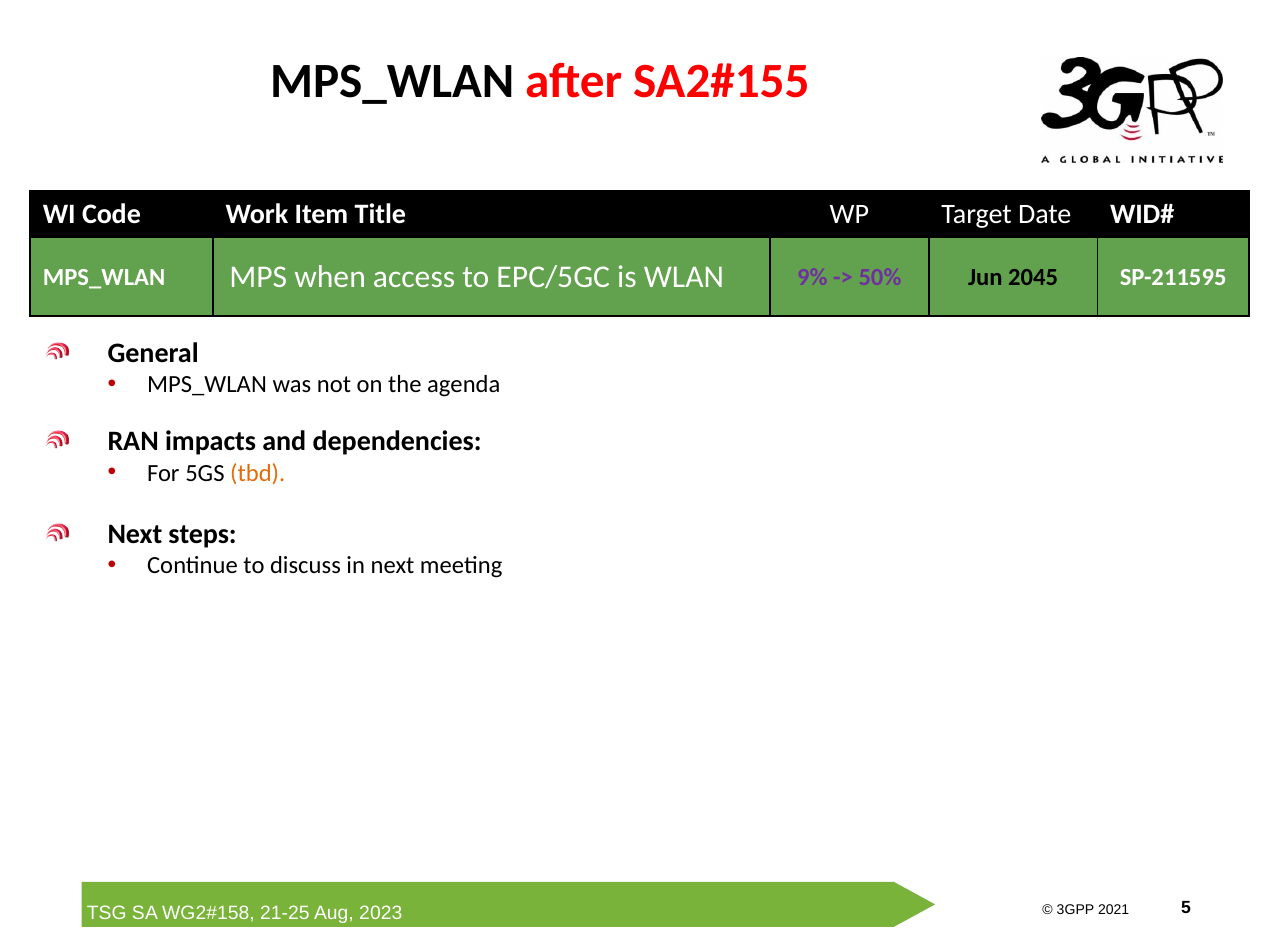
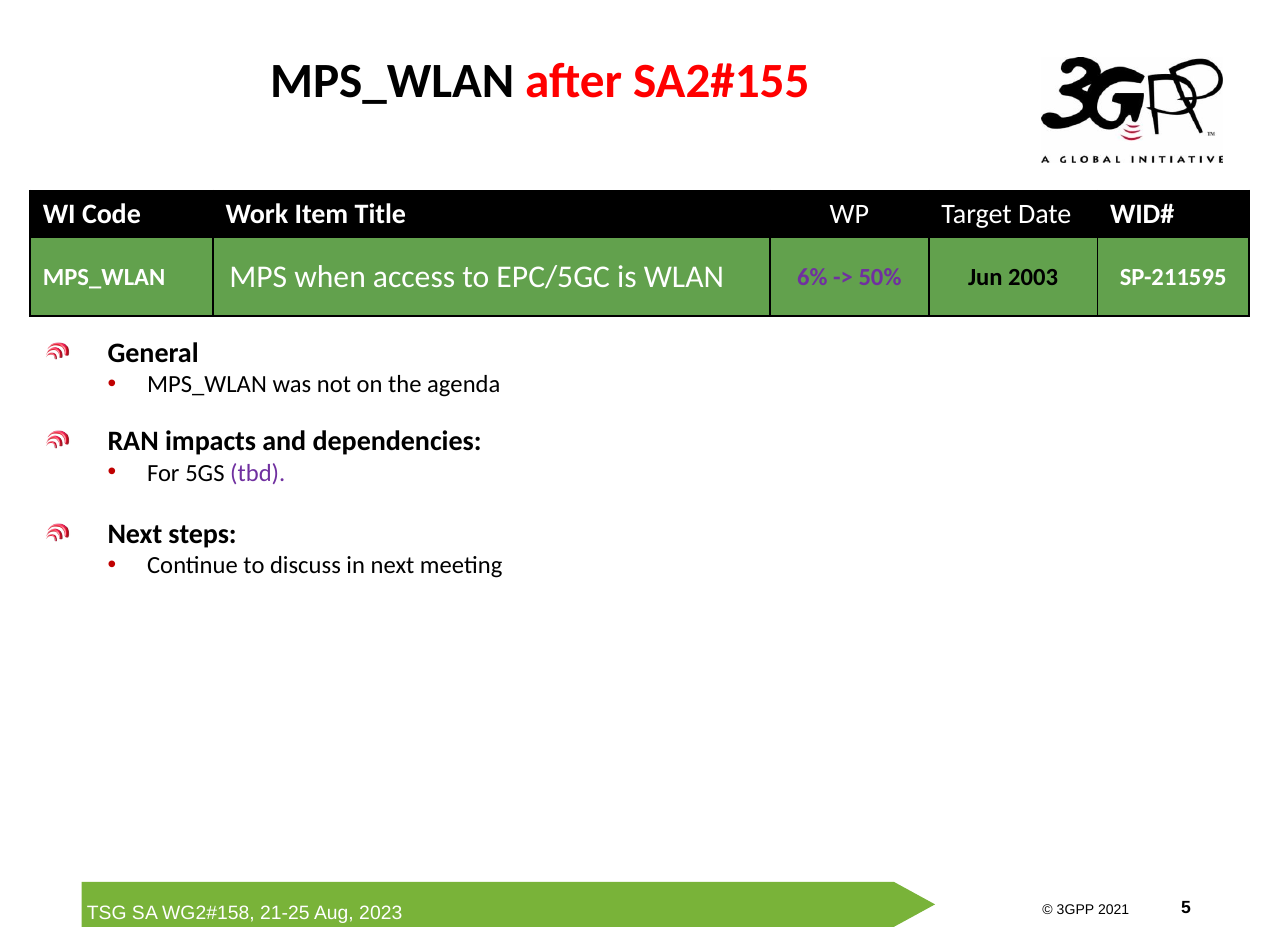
9%: 9% -> 6%
2045: 2045 -> 2003
tbd colour: orange -> purple
